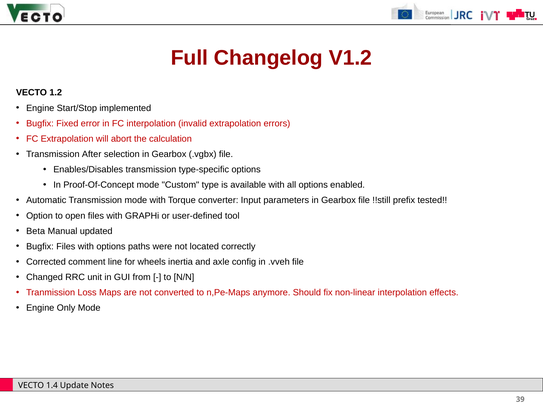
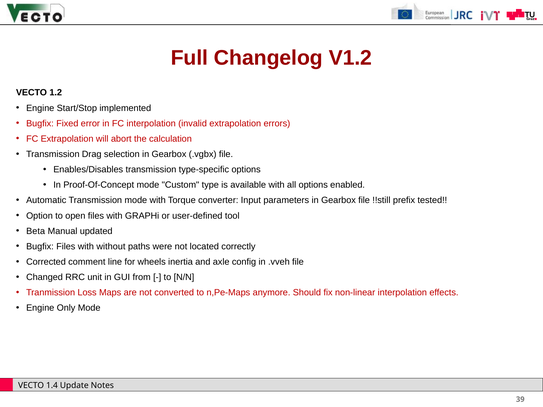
After: After -> Drag
with options: options -> without
